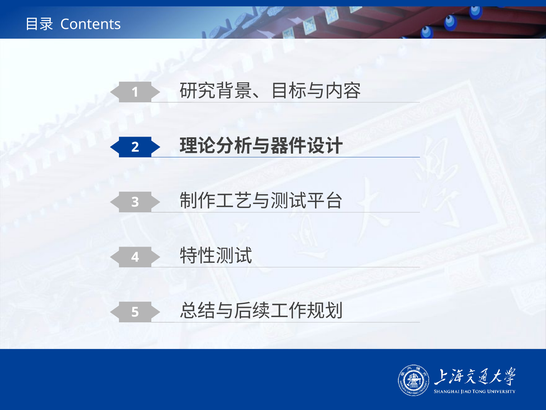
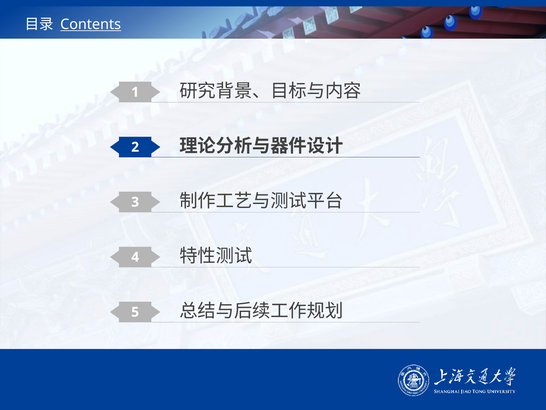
Contents underline: none -> present
